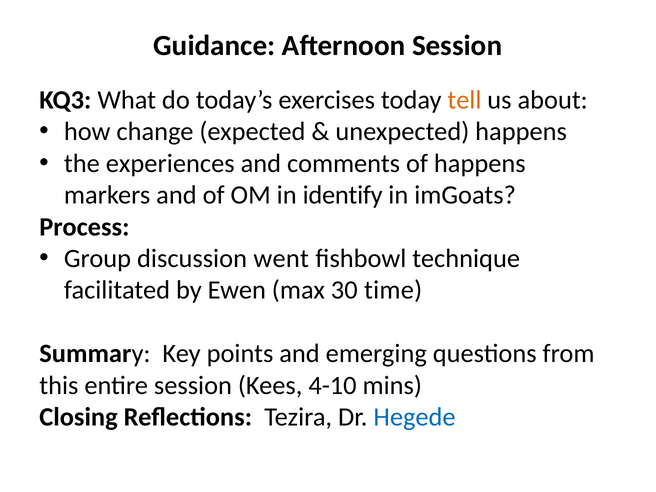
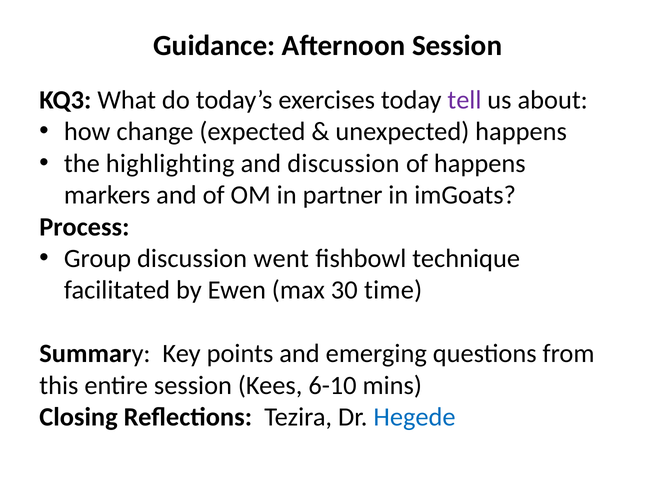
tell colour: orange -> purple
experiences: experiences -> highlighting
and comments: comments -> discussion
identify: identify -> partner
4-10: 4-10 -> 6-10
